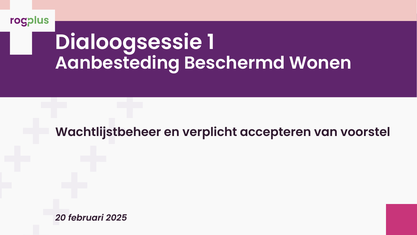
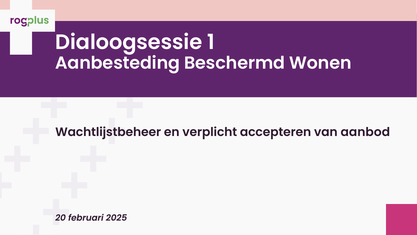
voorstel: voorstel -> aanbod
